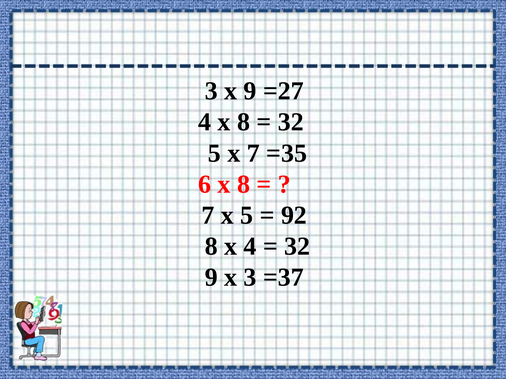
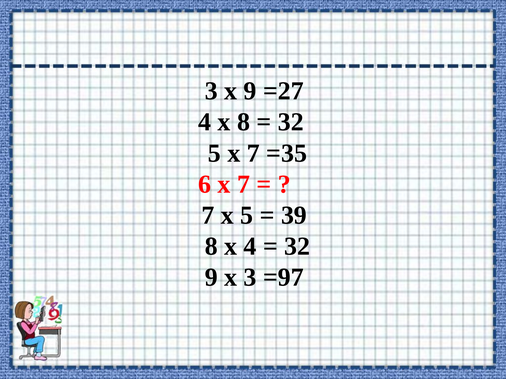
6 х 8: 8 -> 7
92: 92 -> 39
=37: =37 -> =97
